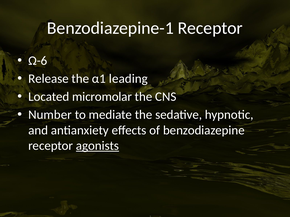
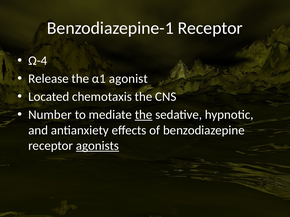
Ω-6: Ω-6 -> Ω-4
leading: leading -> agonist
micromolar: micromolar -> chemotaxis
the at (144, 115) underline: none -> present
